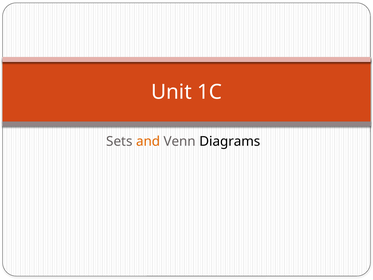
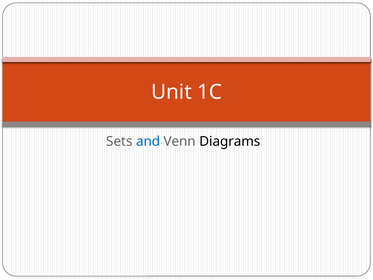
and colour: orange -> blue
